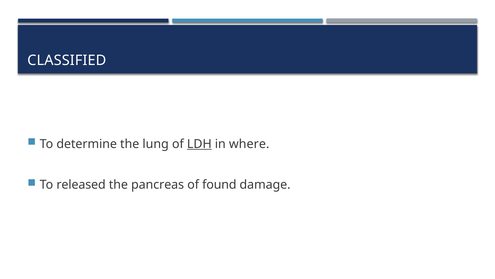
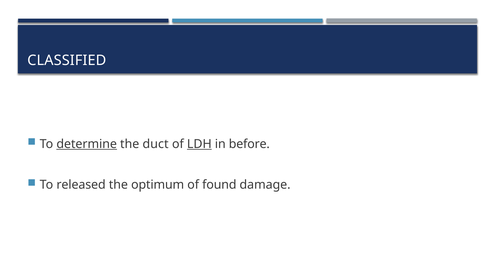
determine underline: none -> present
lung: lung -> duct
where: where -> before
pancreas: pancreas -> optimum
